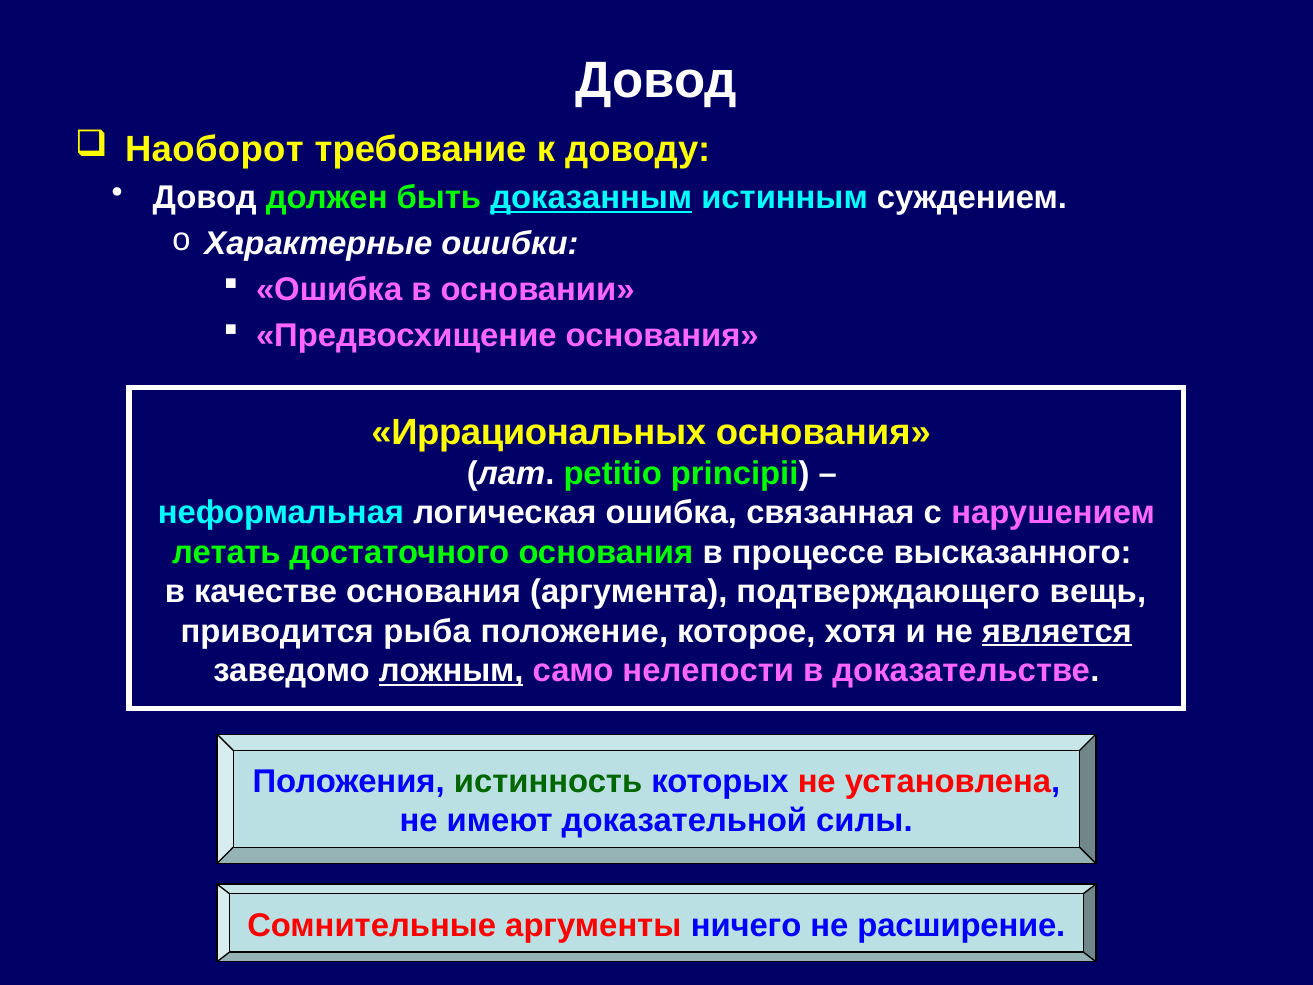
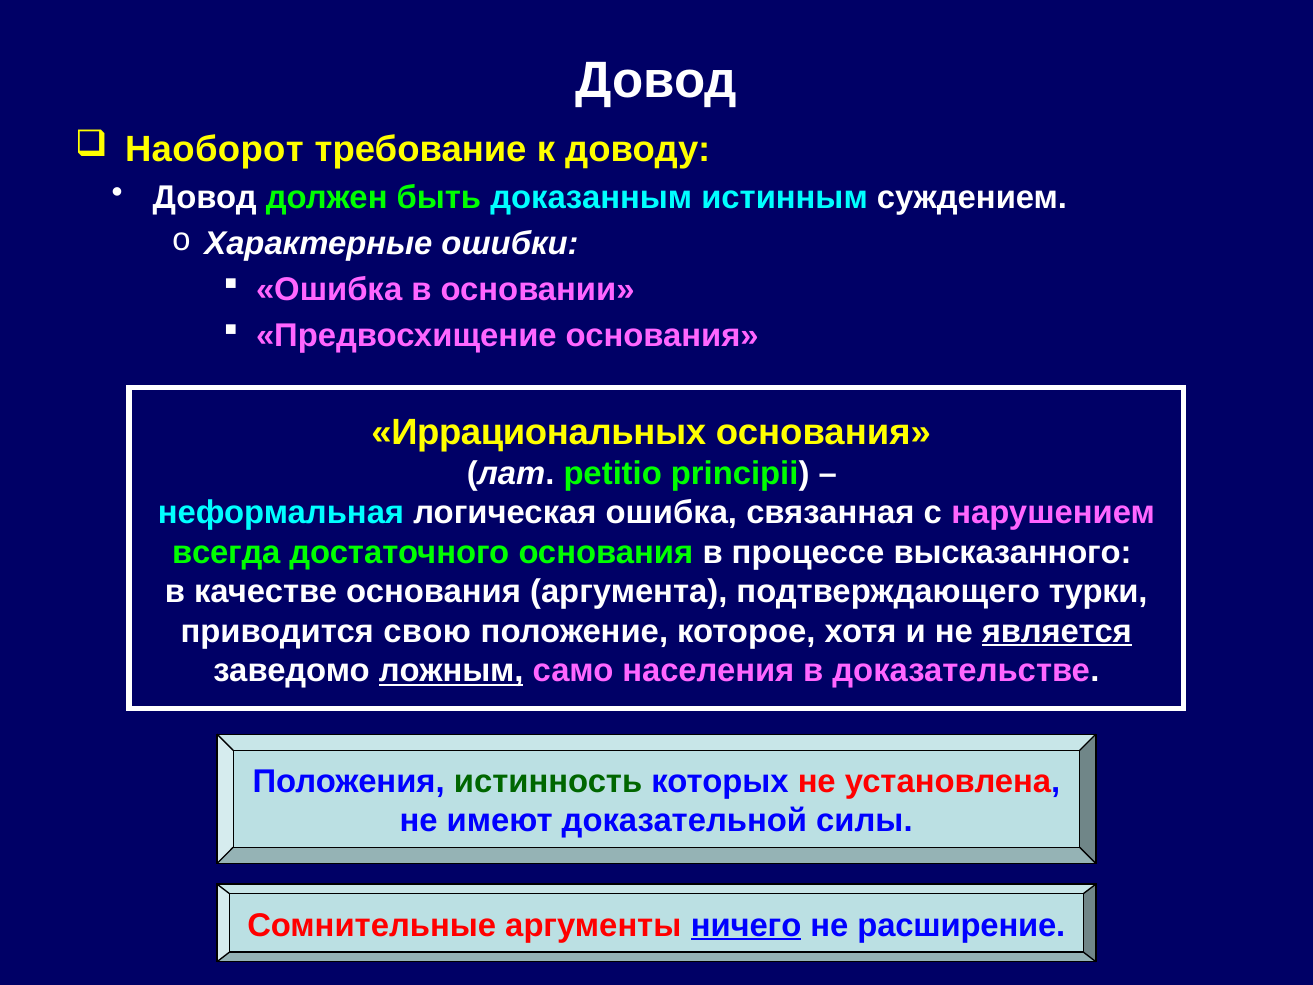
доказанным underline: present -> none
летать: летать -> всегда
вещь: вещь -> турки
рыба: рыба -> свою
нелепости: нелепости -> населения
ничего underline: none -> present
